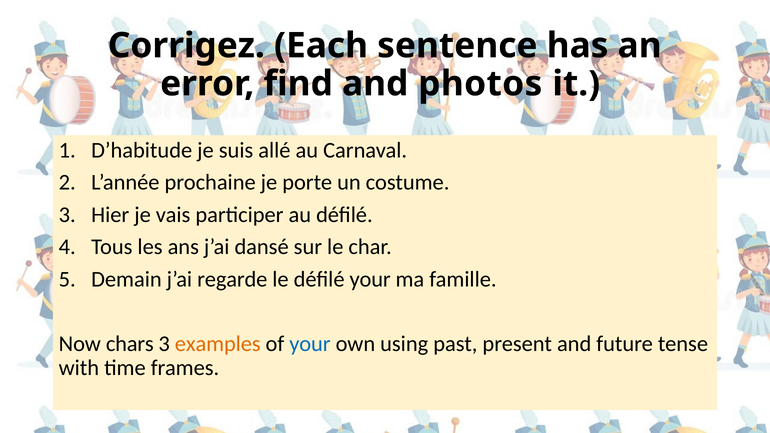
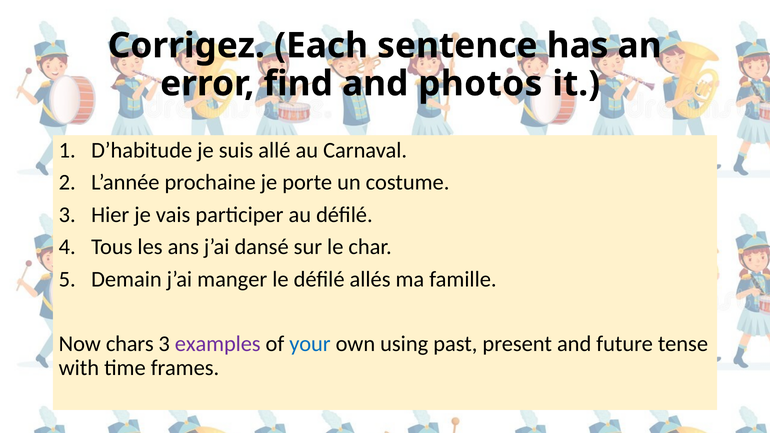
regarde: regarde -> manger
défilé your: your -> allés
examples colour: orange -> purple
